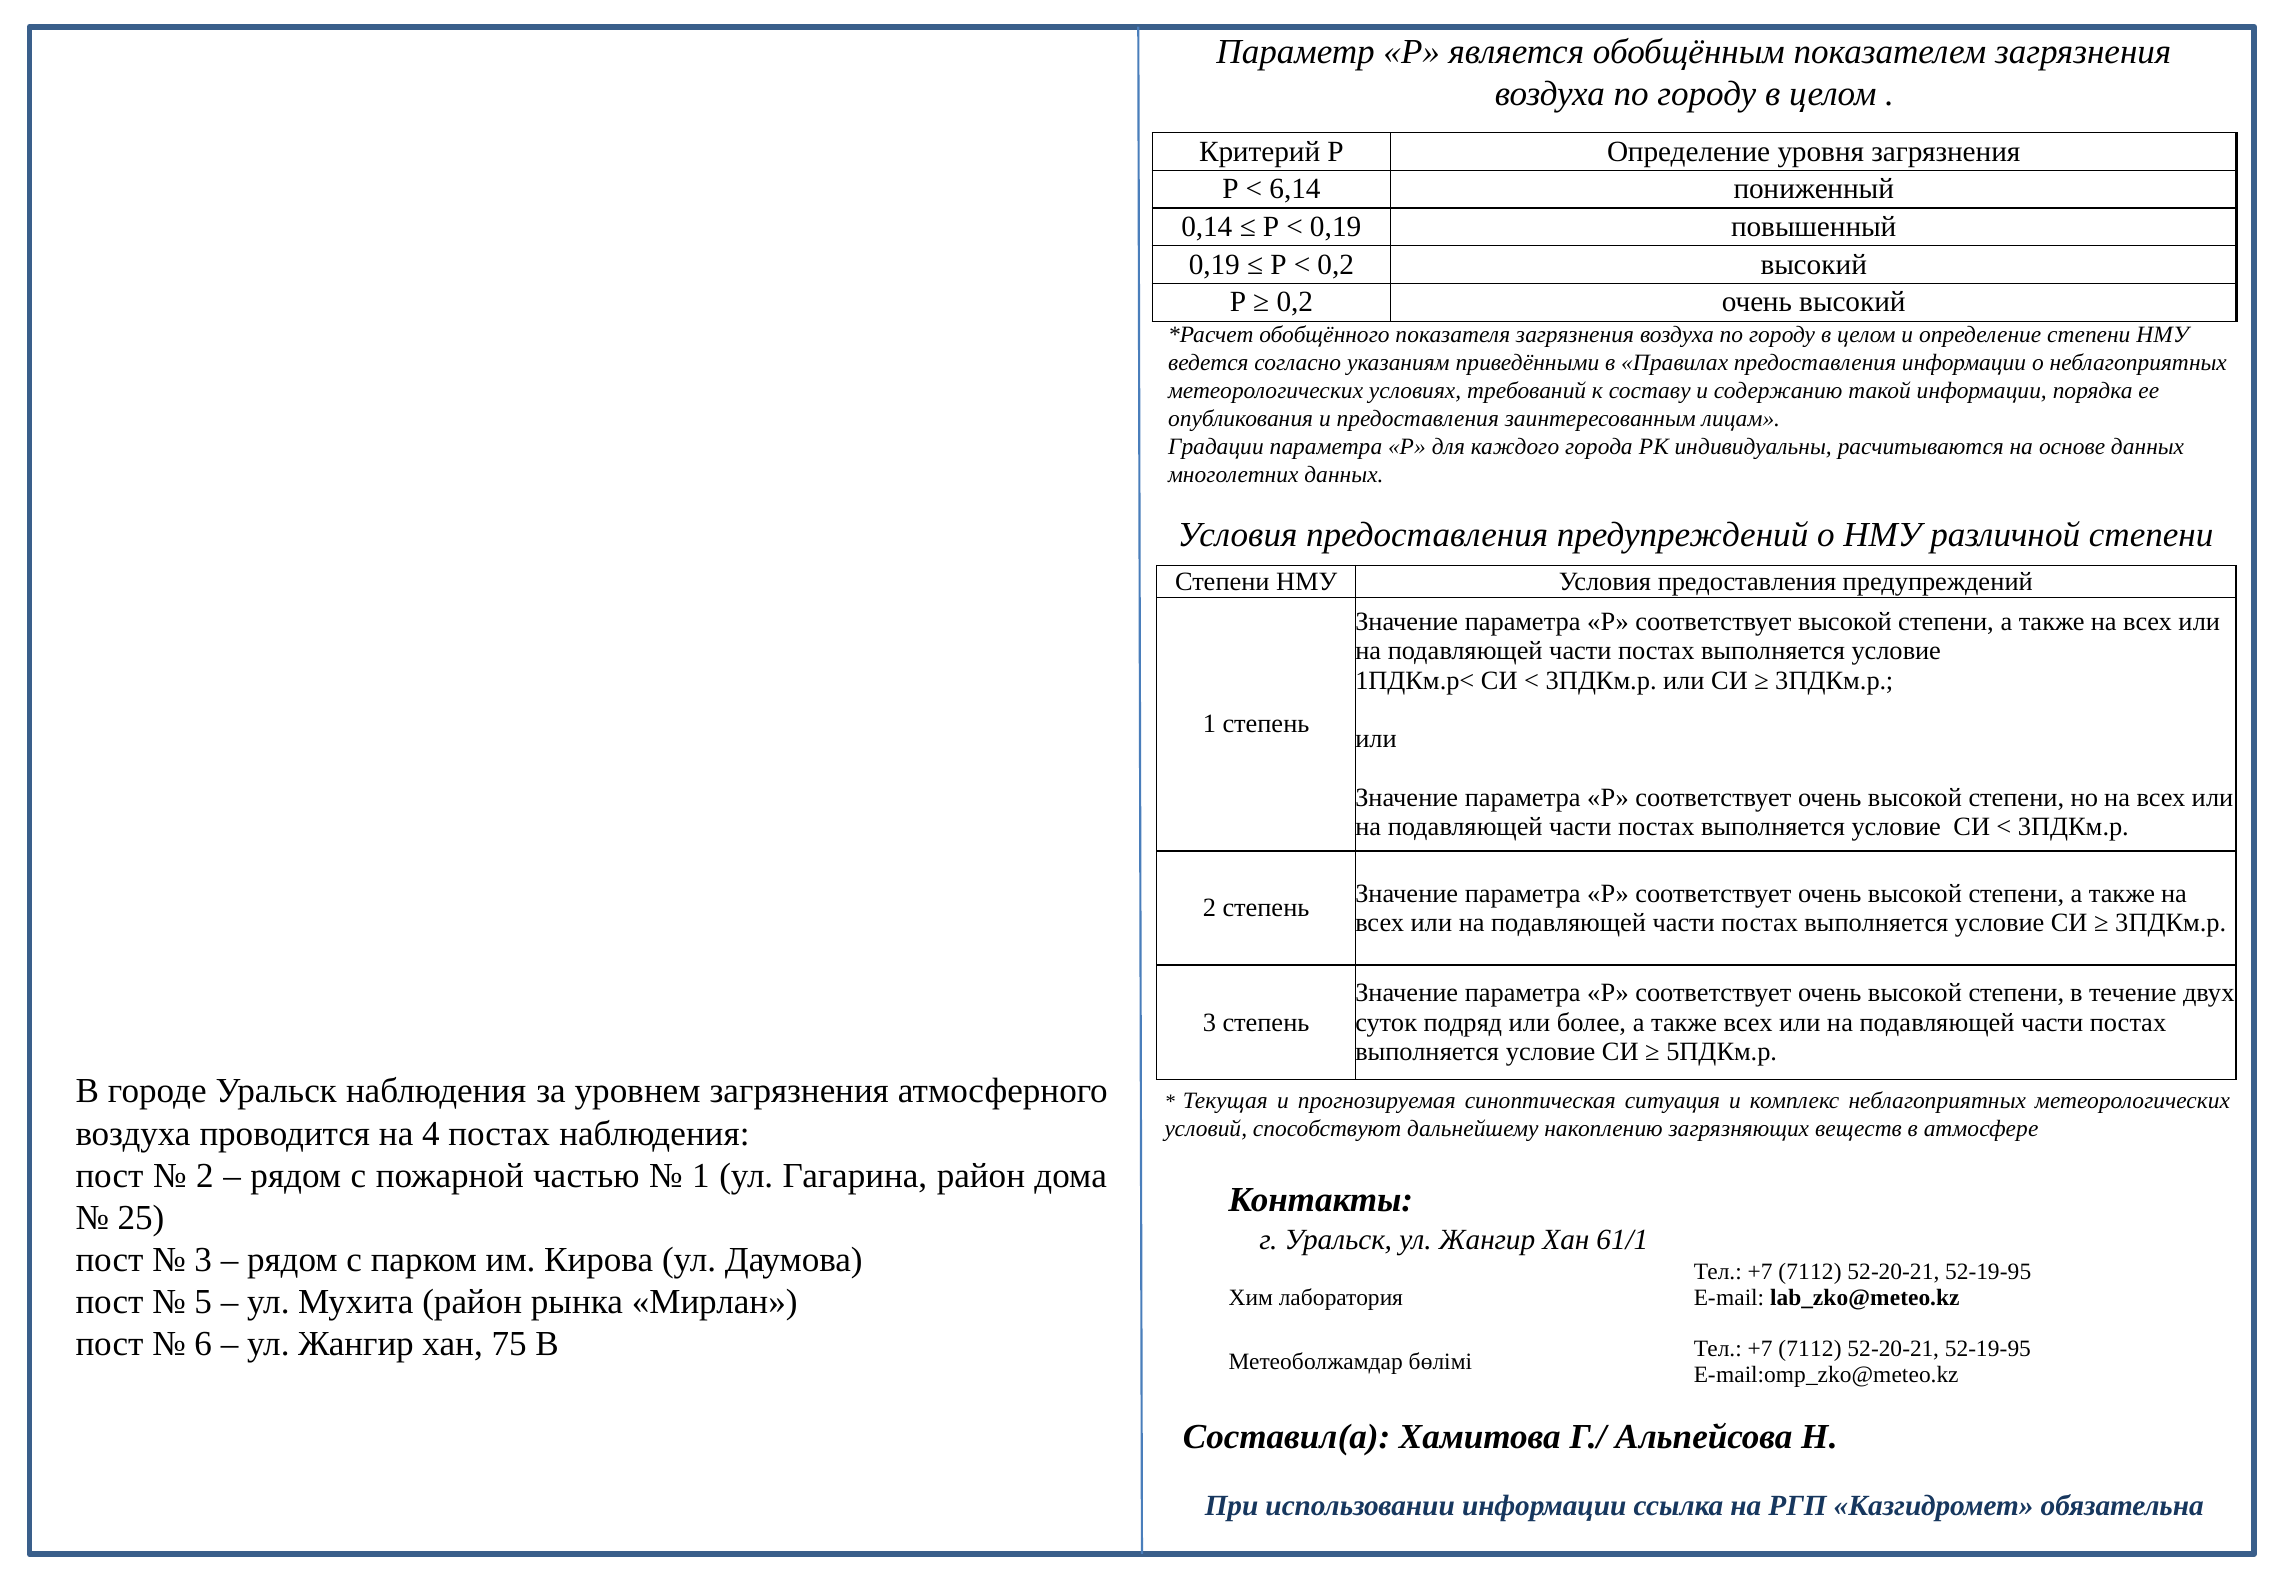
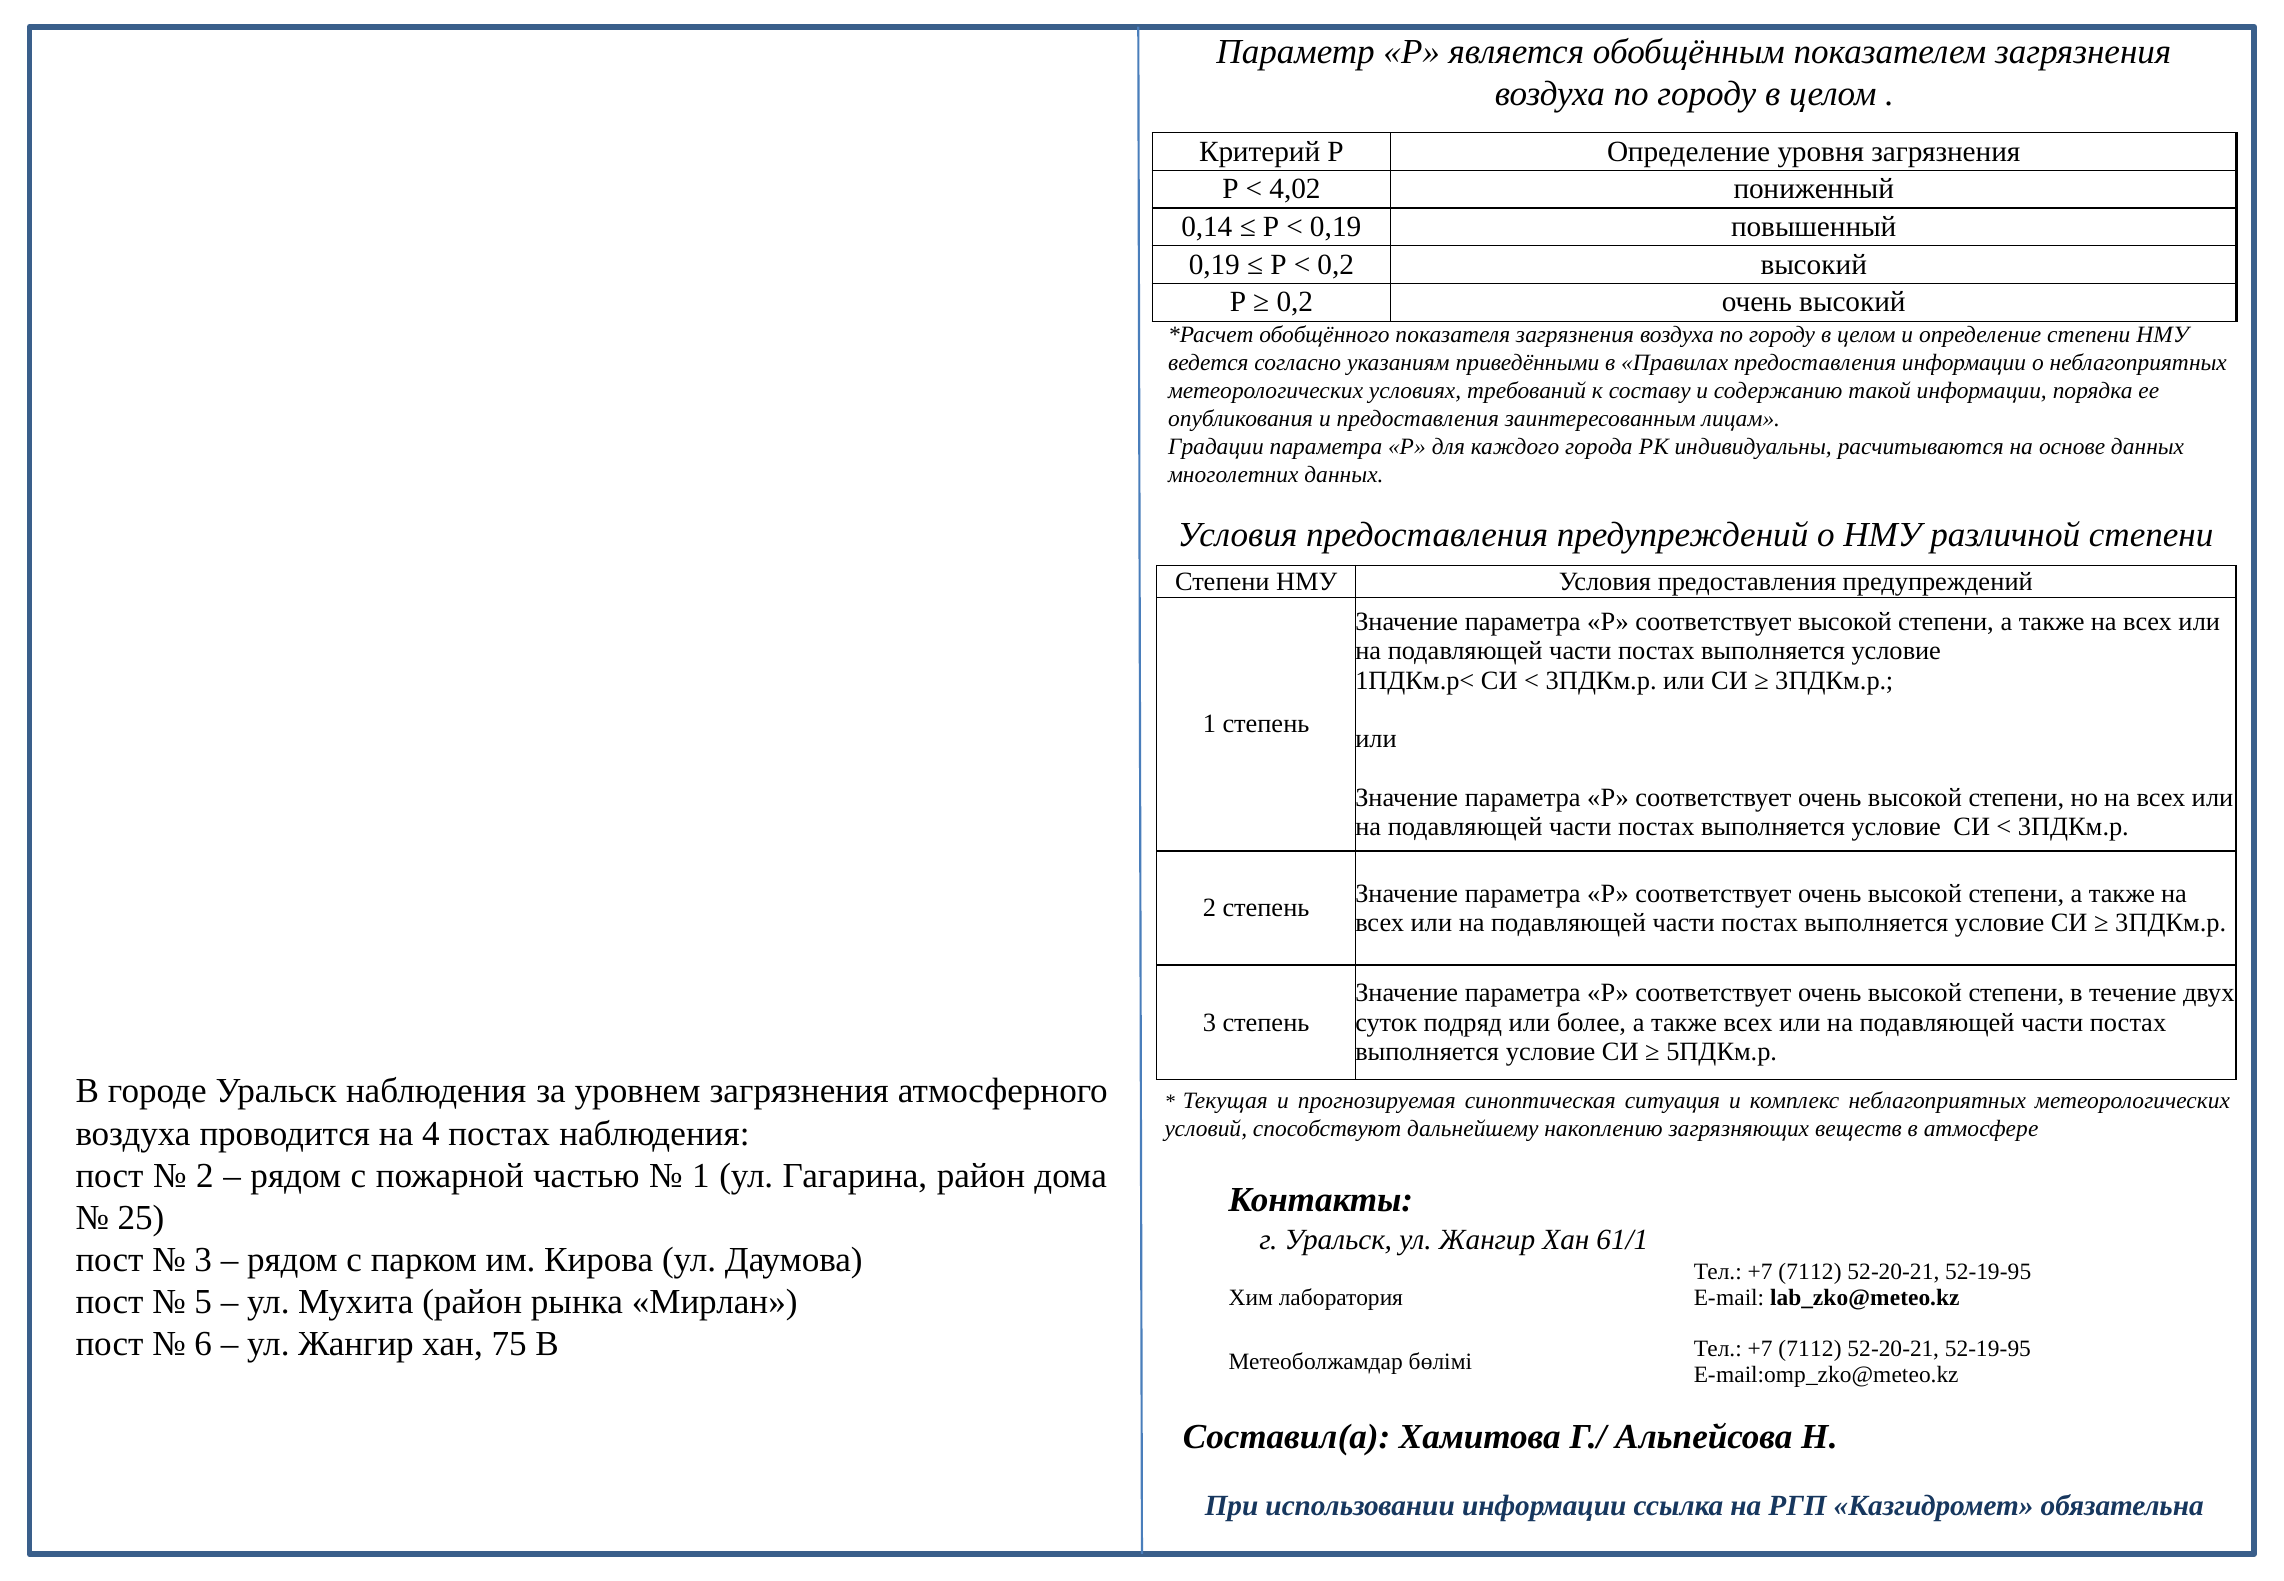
6,14: 6,14 -> 4,02
